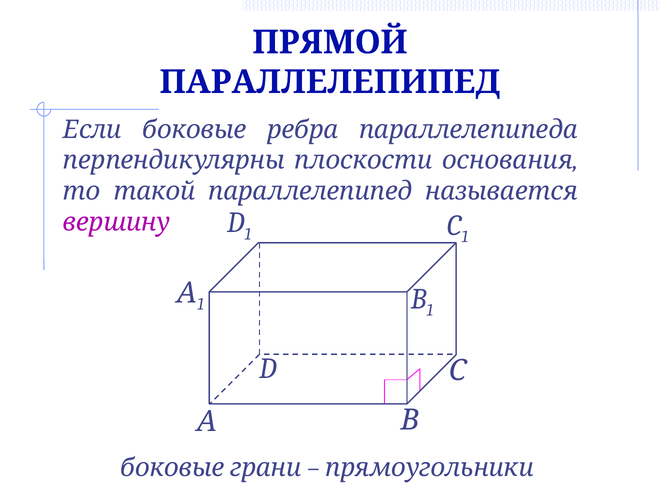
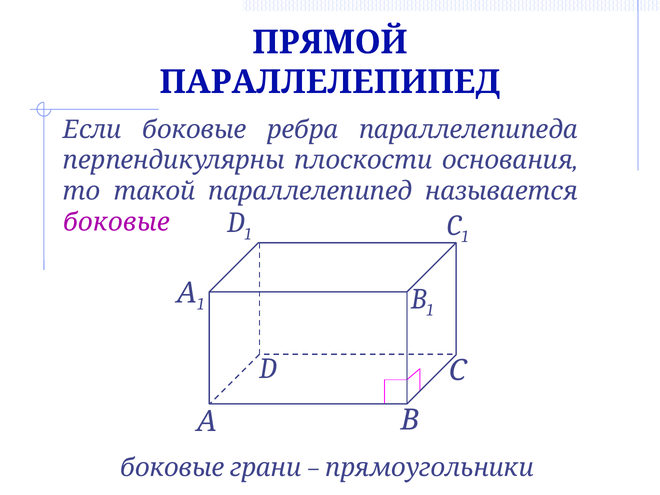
вершину at (117, 222): вершину -> боковые
